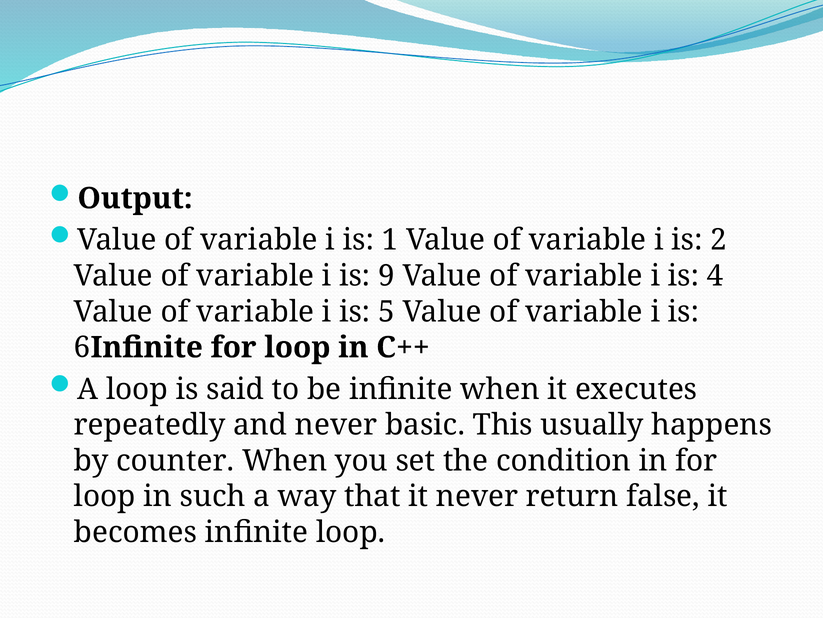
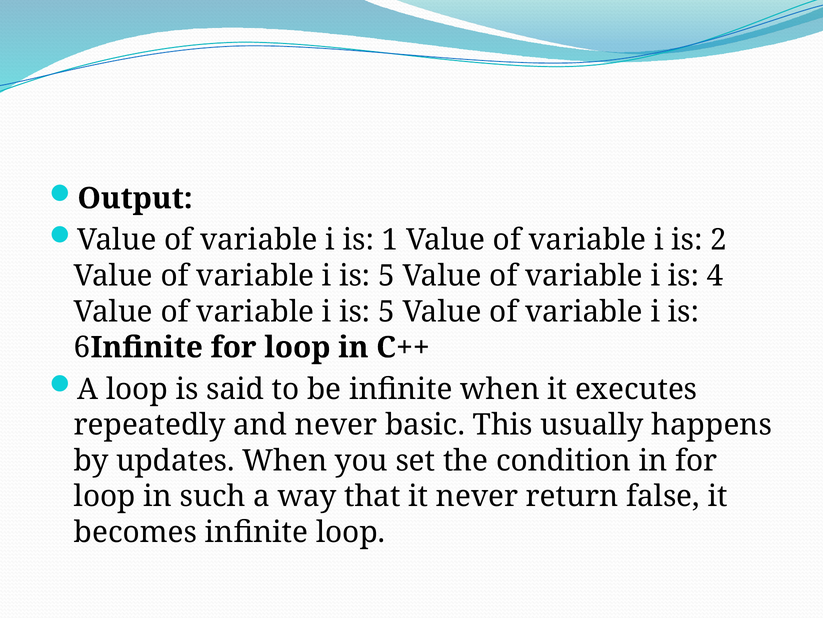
9 at (387, 276): 9 -> 5
counter: counter -> updates
